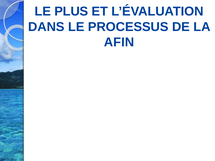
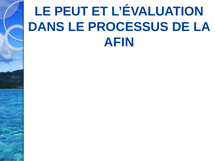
PLUS: PLUS -> PEUT
